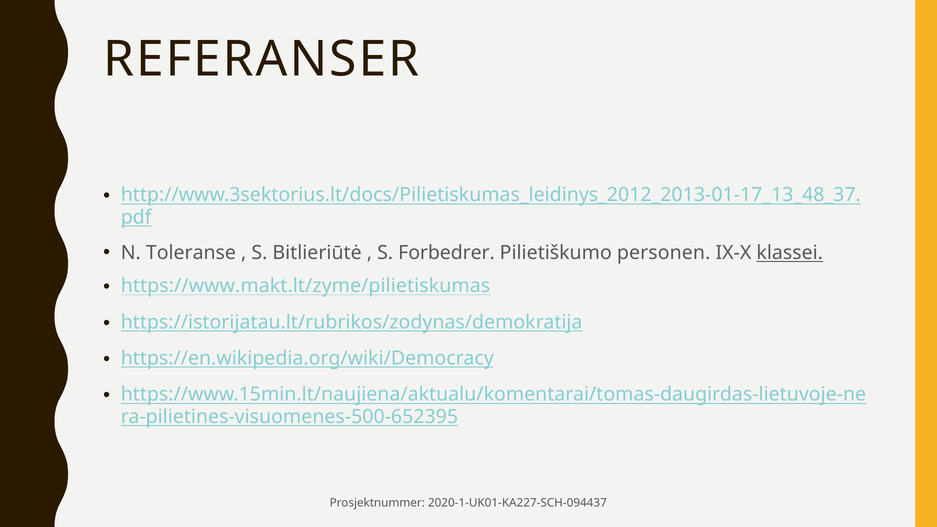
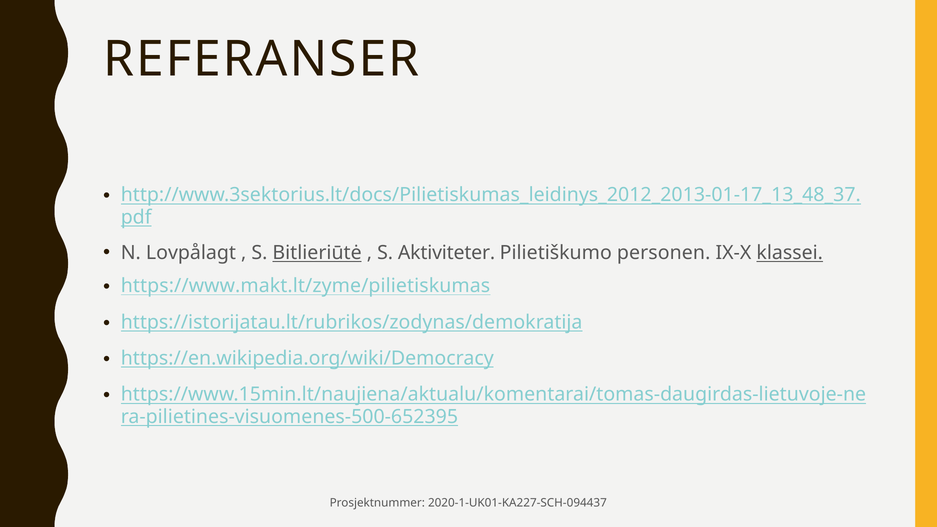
Toleranse: Toleranse -> Lovpålagt
Bitlieriūtė underline: none -> present
Forbedrer: Forbedrer -> Aktiviteter
